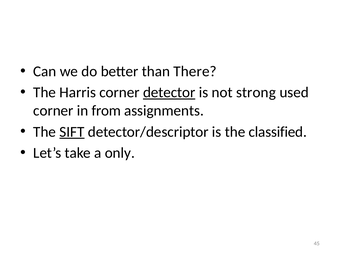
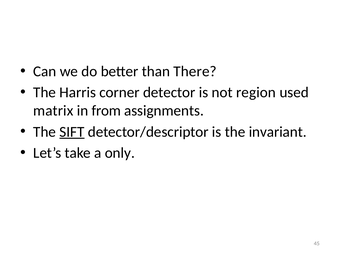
detector underline: present -> none
strong: strong -> region
corner at (53, 111): corner -> matrix
classified: classified -> invariant
